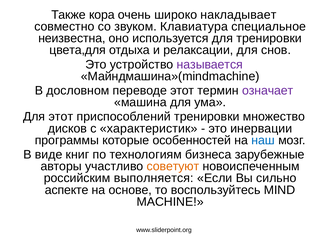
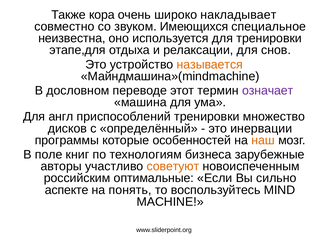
Клавиатура: Клавиатура -> Имеющихся
цвета,для: цвета,для -> этапе,для
называется colour: purple -> orange
Для этот: этот -> англ
характеристик: характеристик -> определённый
наш colour: blue -> orange
виде: виде -> поле
выполняется: выполняется -> оптимальные
основе: основе -> понять
